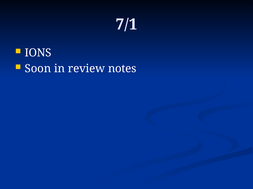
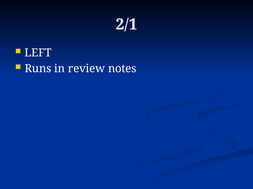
7/1: 7/1 -> 2/1
IONS: IONS -> LEFT
Soon: Soon -> Runs
